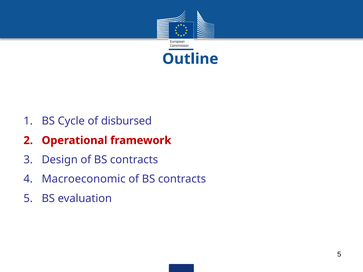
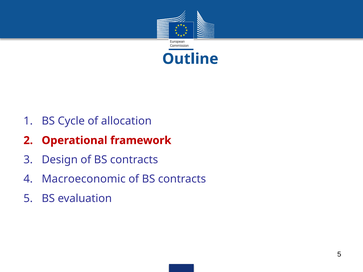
disbursed: disbursed -> allocation
